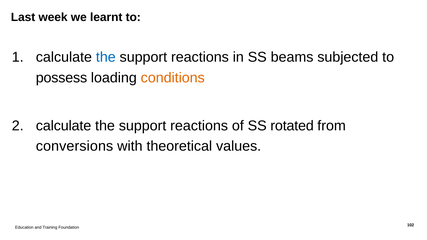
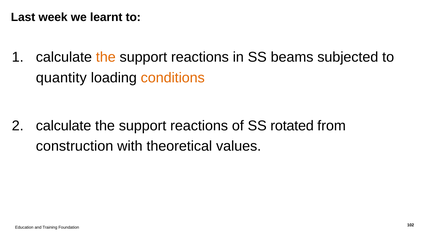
the at (106, 57) colour: blue -> orange
possess: possess -> quantity
conversions: conversions -> construction
